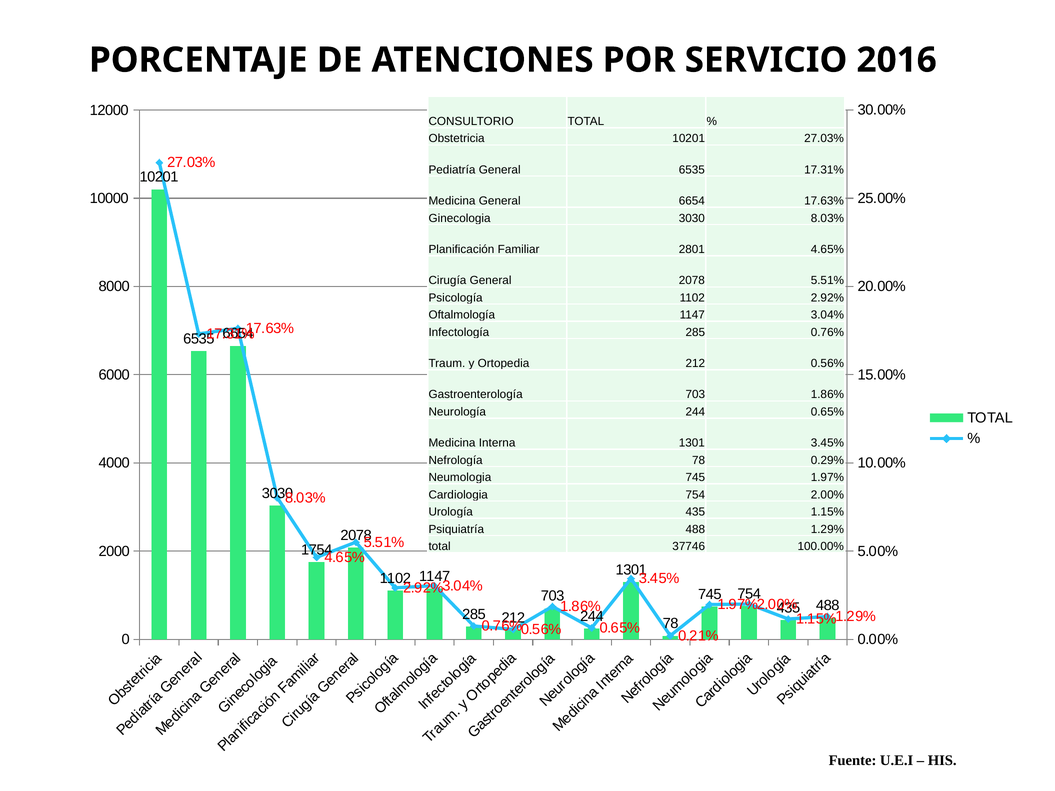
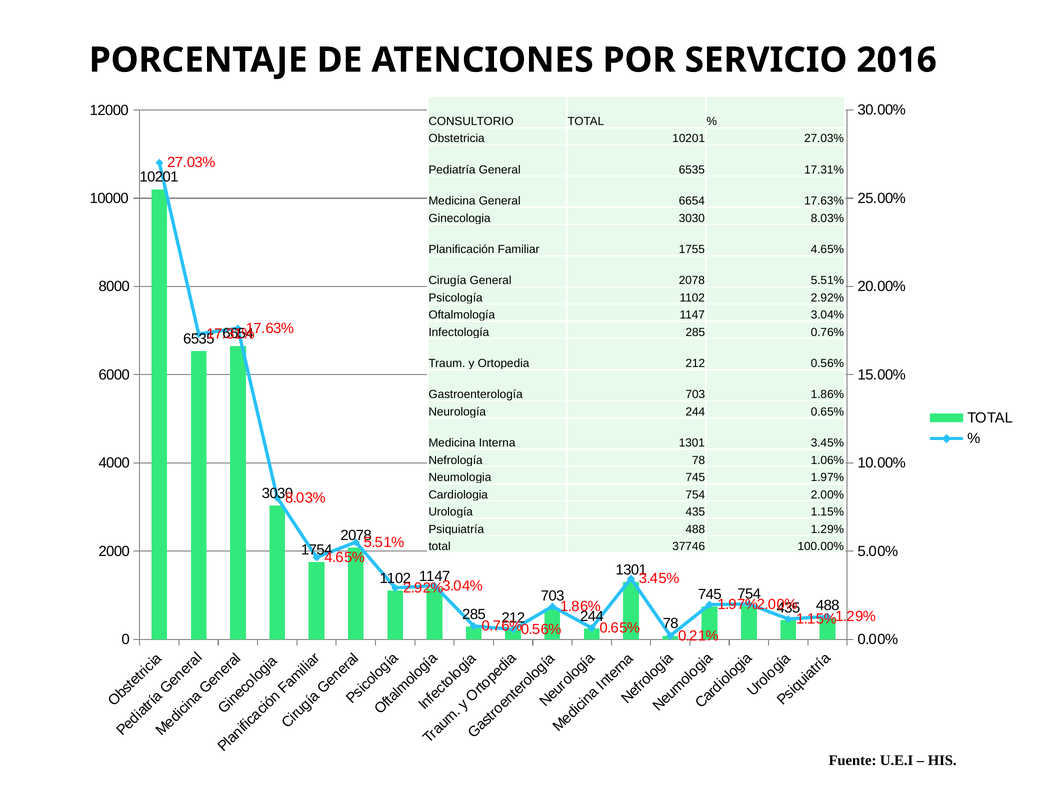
2801: 2801 -> 1755
0.29%: 0.29% -> 1.06%
